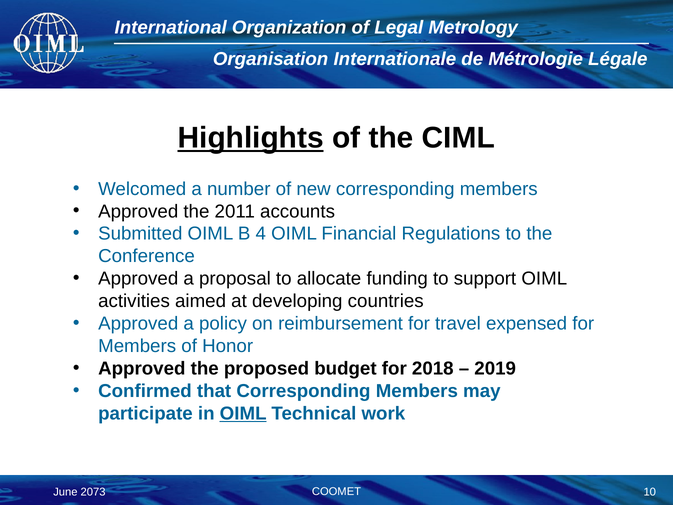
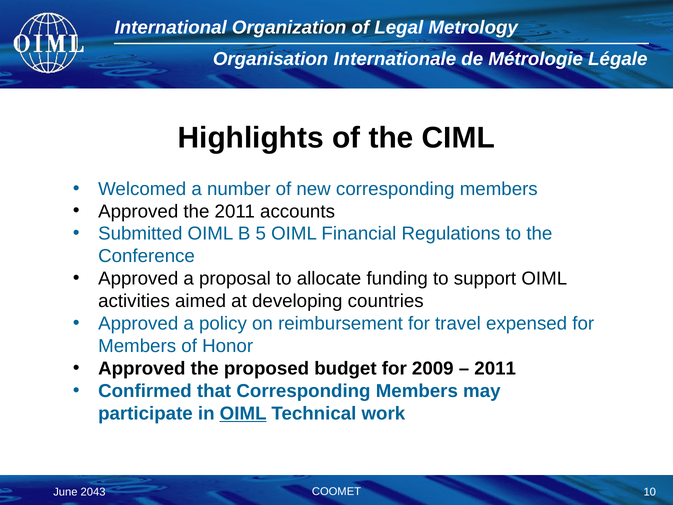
Highlights underline: present -> none
4: 4 -> 5
2018: 2018 -> 2009
2019 at (495, 368): 2019 -> 2011
2073: 2073 -> 2043
